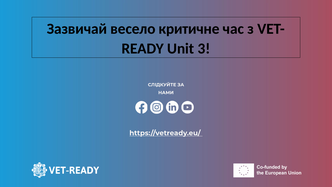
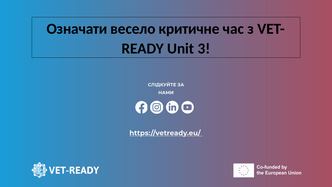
Зазвичай: Зазвичай -> Означати
